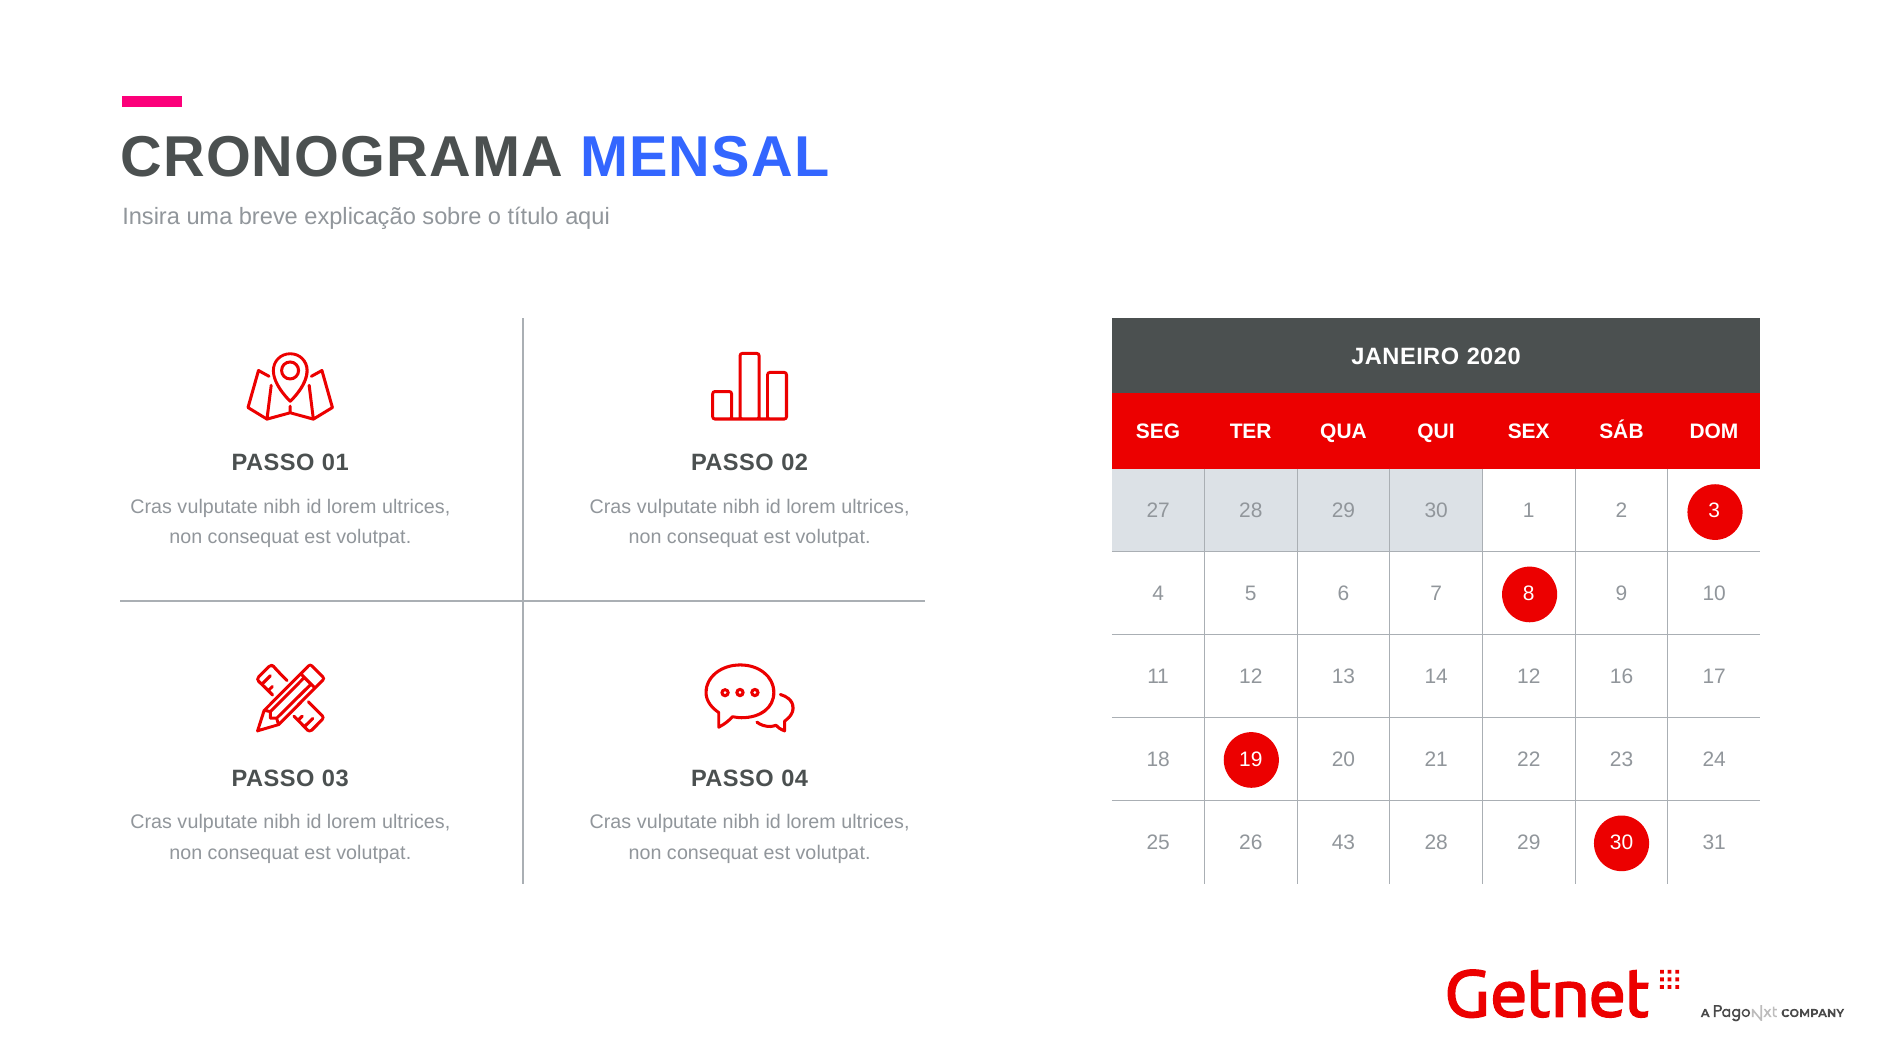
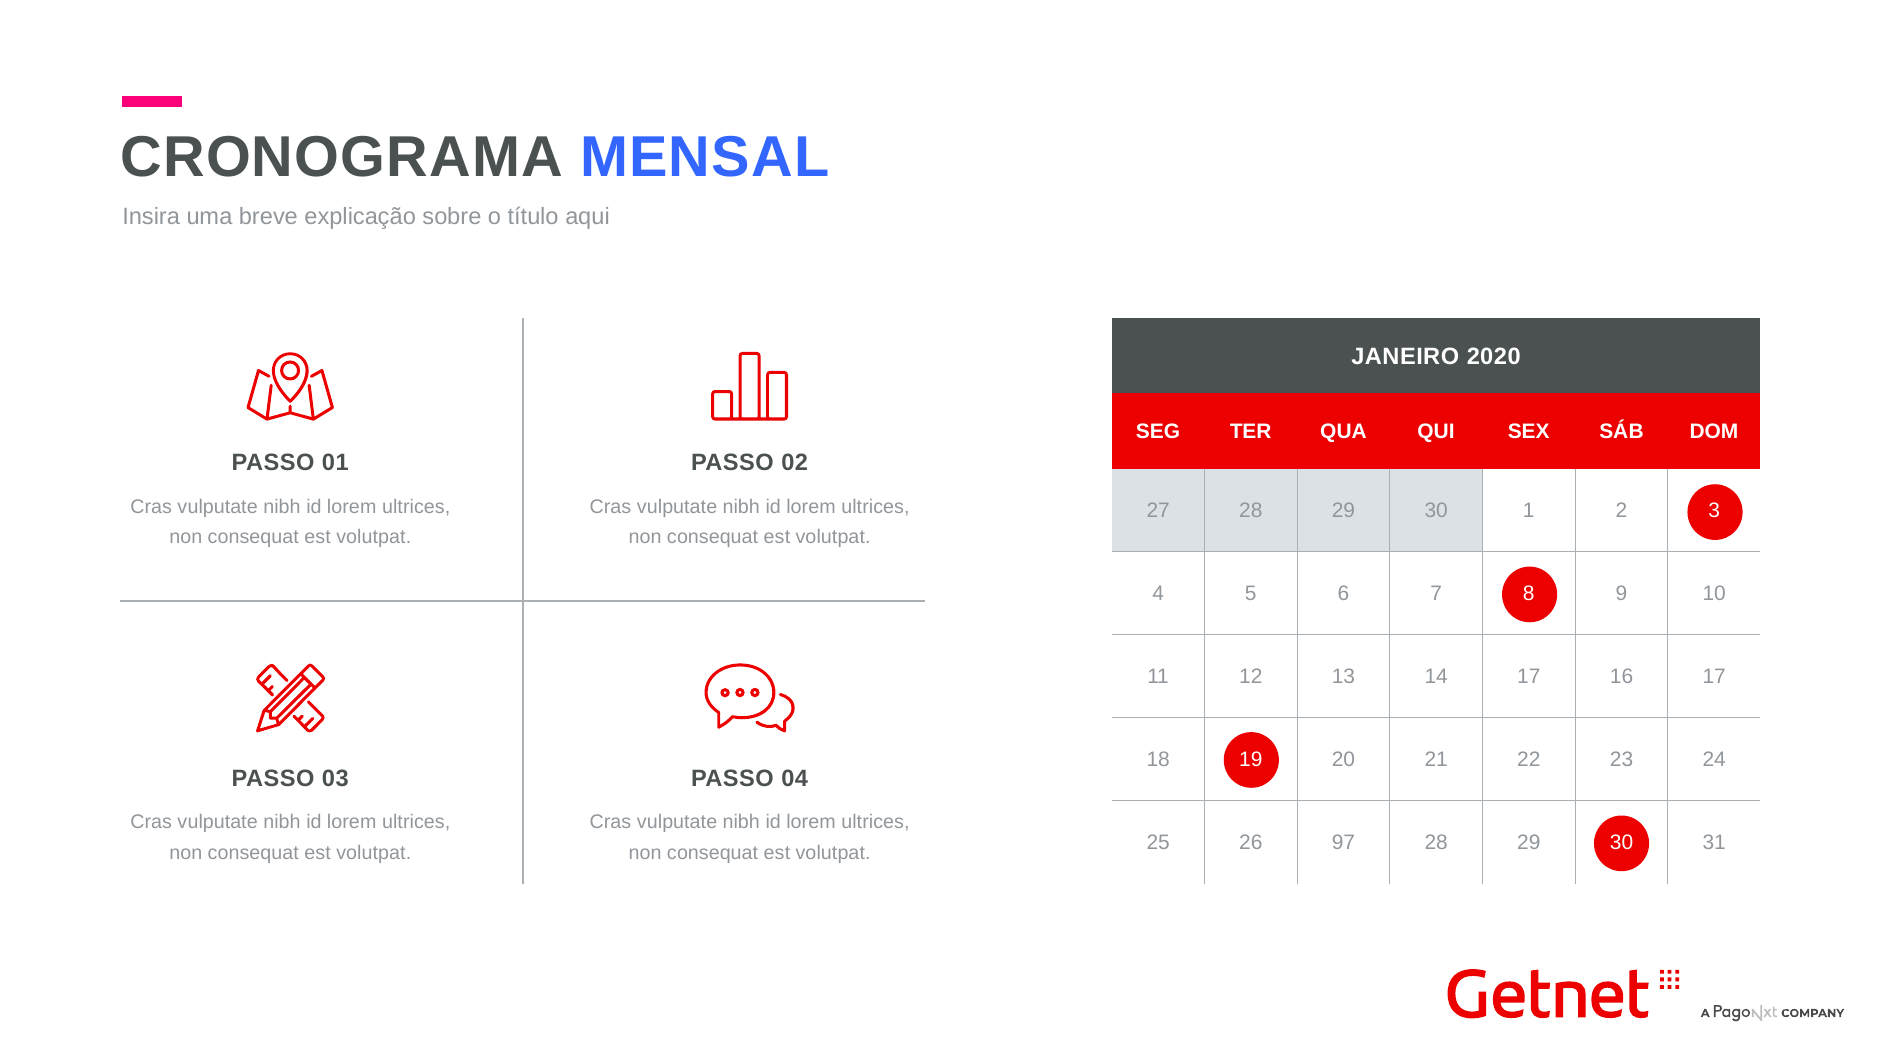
14 12: 12 -> 17
43: 43 -> 97
